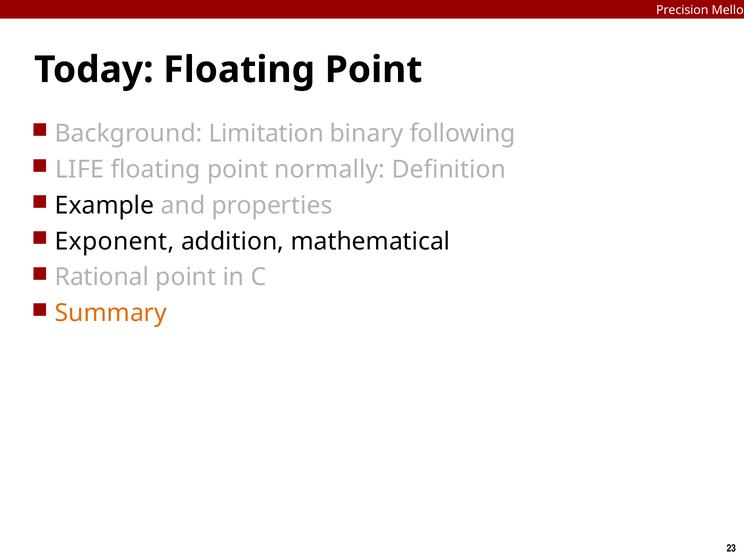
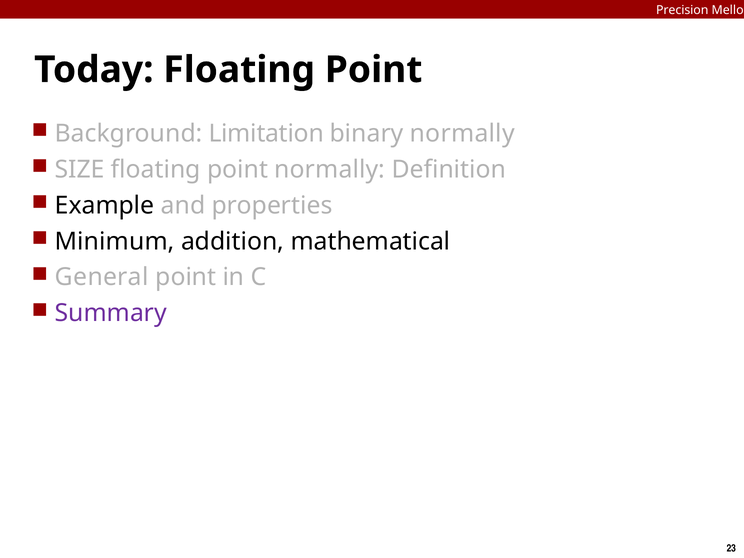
binary following: following -> normally
LIFE: LIFE -> SIZE
Exponent: Exponent -> Minimum
Rational: Rational -> General
Summary colour: orange -> purple
